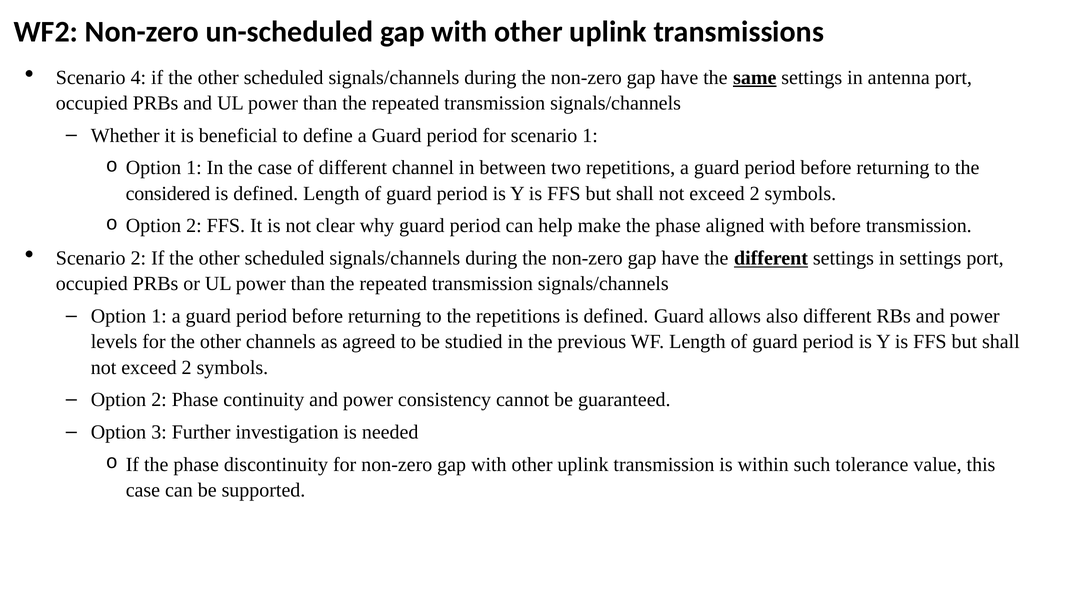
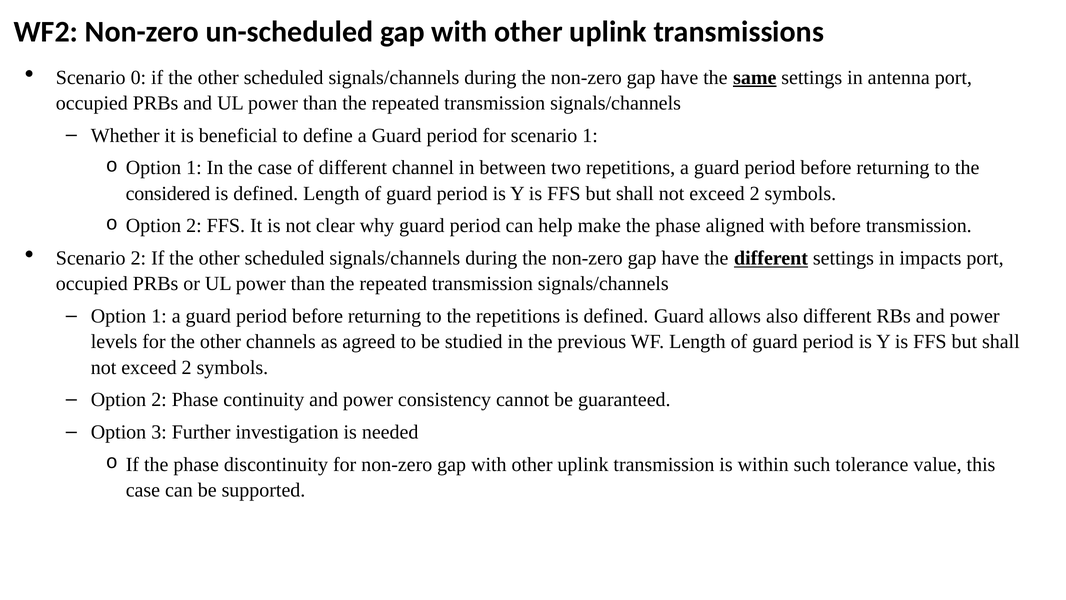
4: 4 -> 0
in settings: settings -> impacts
